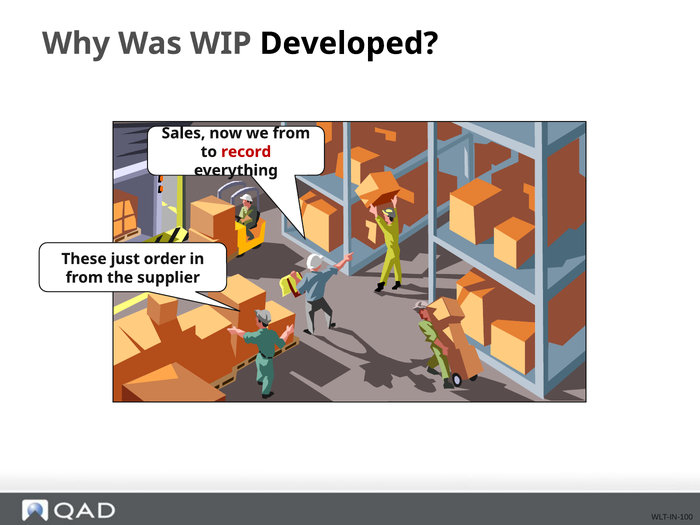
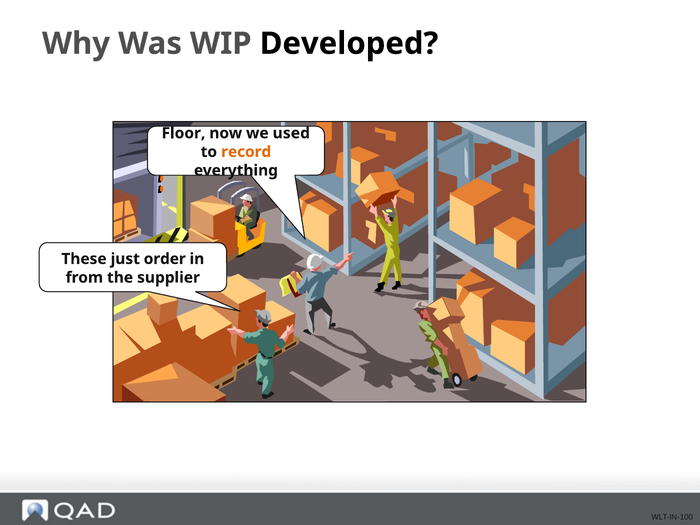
Sales: Sales -> Floor
we from: from -> used
record colour: red -> orange
